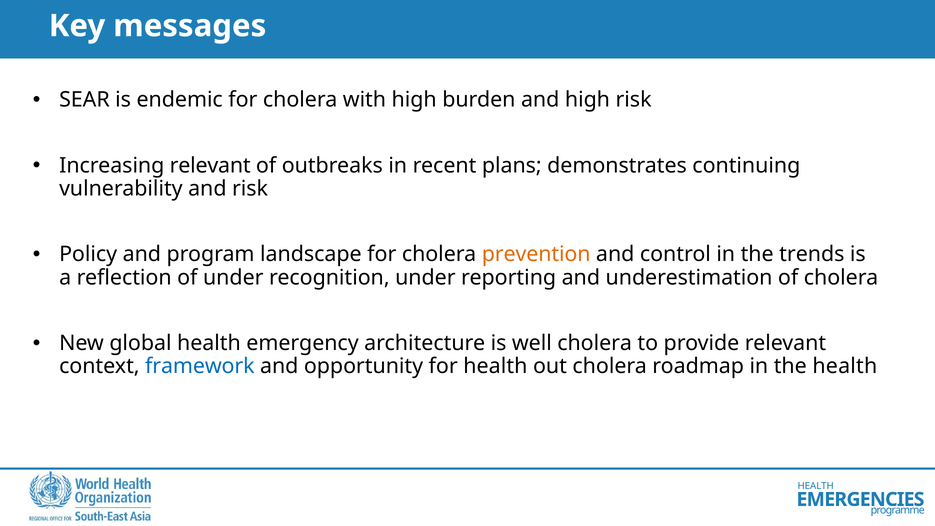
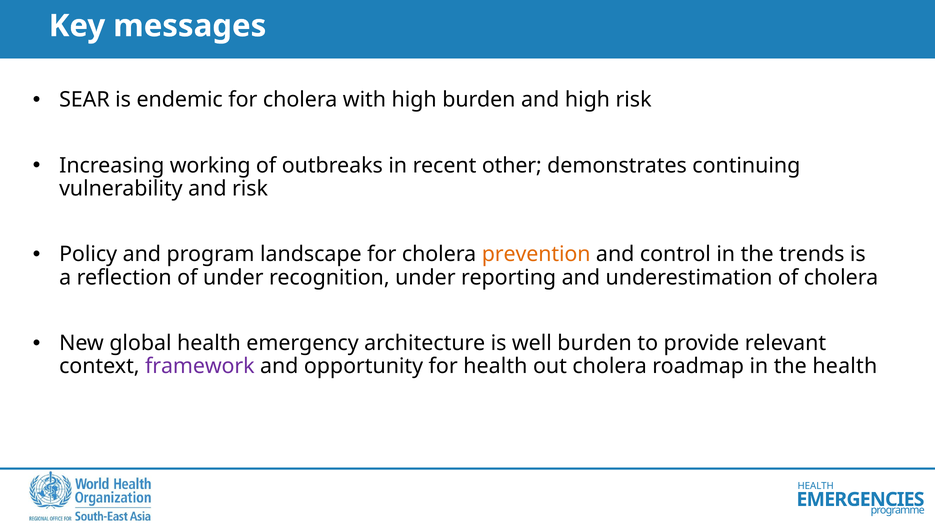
Increasing relevant: relevant -> working
plans: plans -> other
well cholera: cholera -> burden
framework colour: blue -> purple
